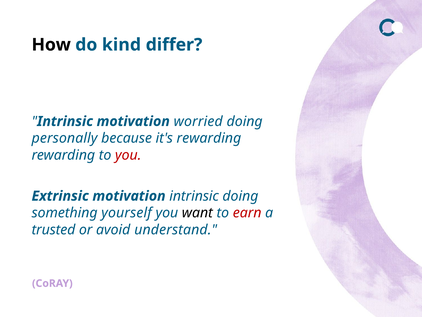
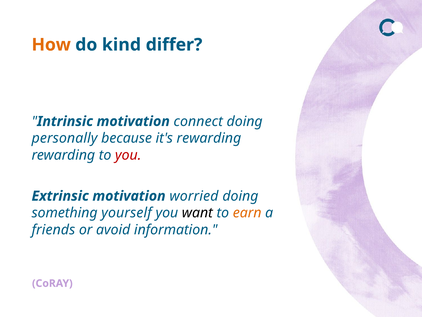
How colour: black -> orange
worried: worried -> connect
motivation intrinsic: intrinsic -> worried
earn colour: red -> orange
trusted: trusted -> friends
understand: understand -> information
